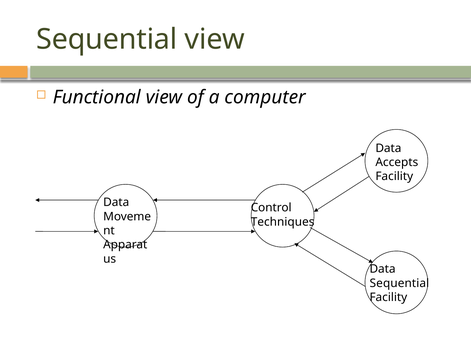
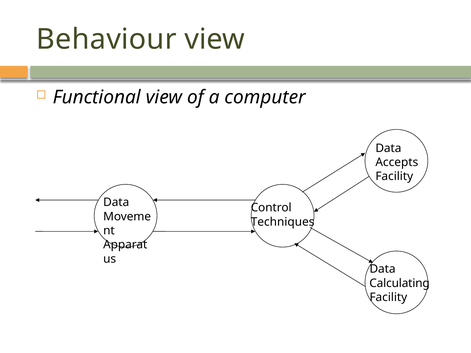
Sequential at (107, 39): Sequential -> Behaviour
Sequential at (399, 283): Sequential -> Calculating
